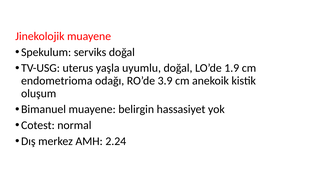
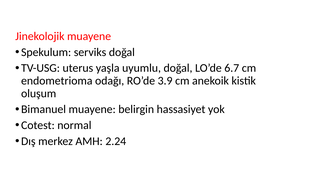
1.9: 1.9 -> 6.7
